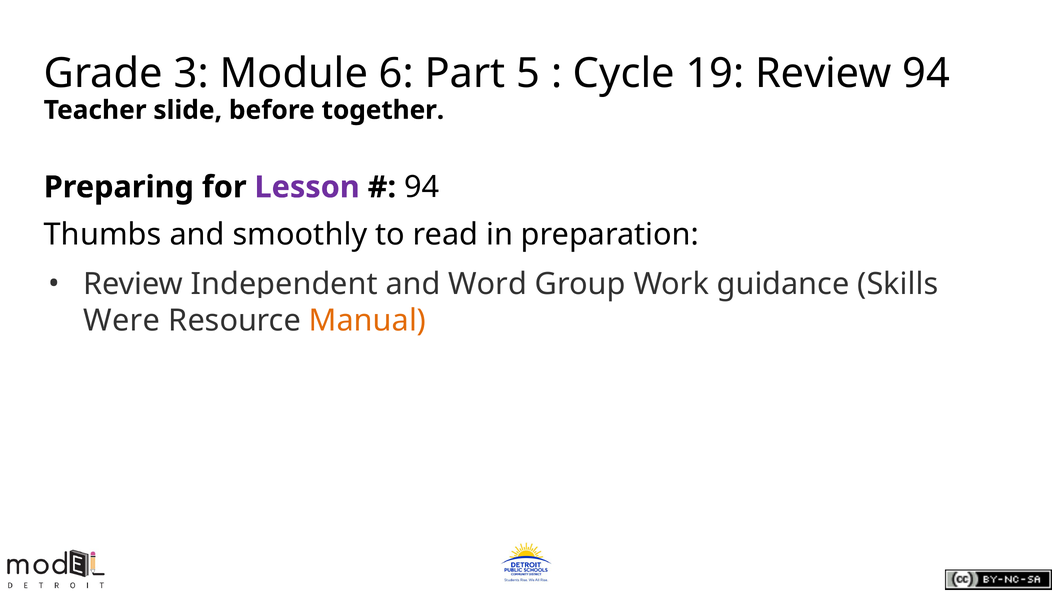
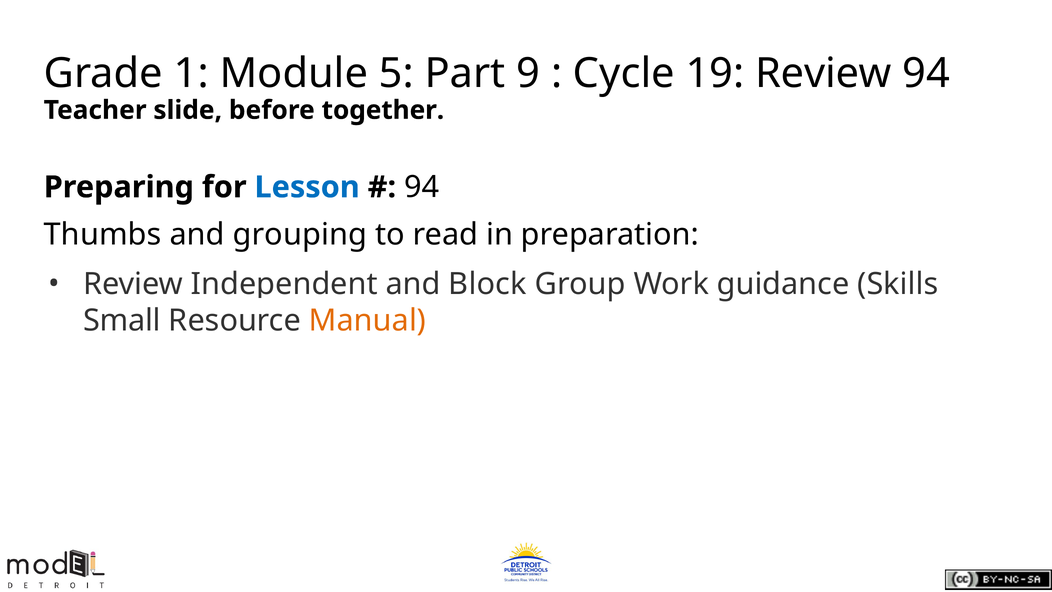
3: 3 -> 1
6: 6 -> 5
5: 5 -> 9
Lesson colour: purple -> blue
smoothly: smoothly -> grouping
Word: Word -> Block
Were: Were -> Small
